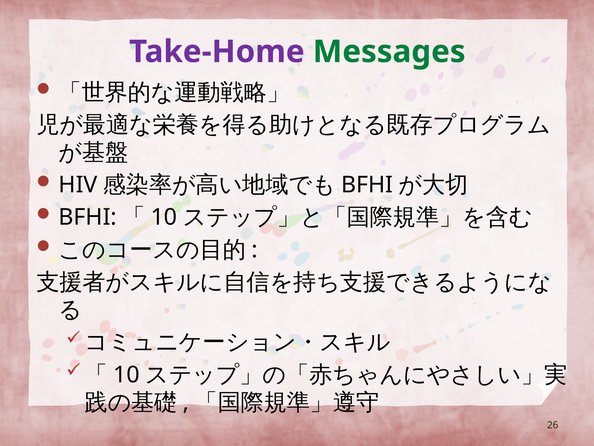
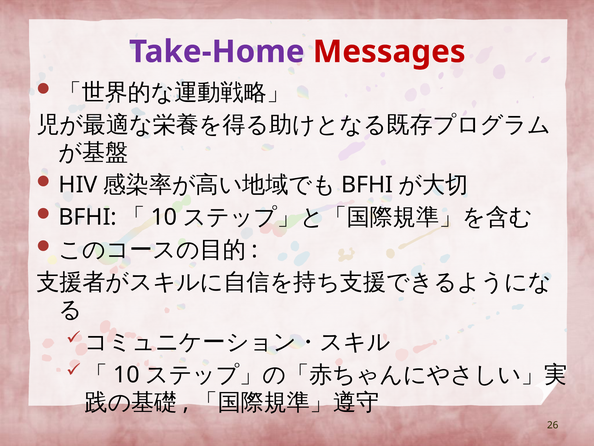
Messages colour: green -> red
